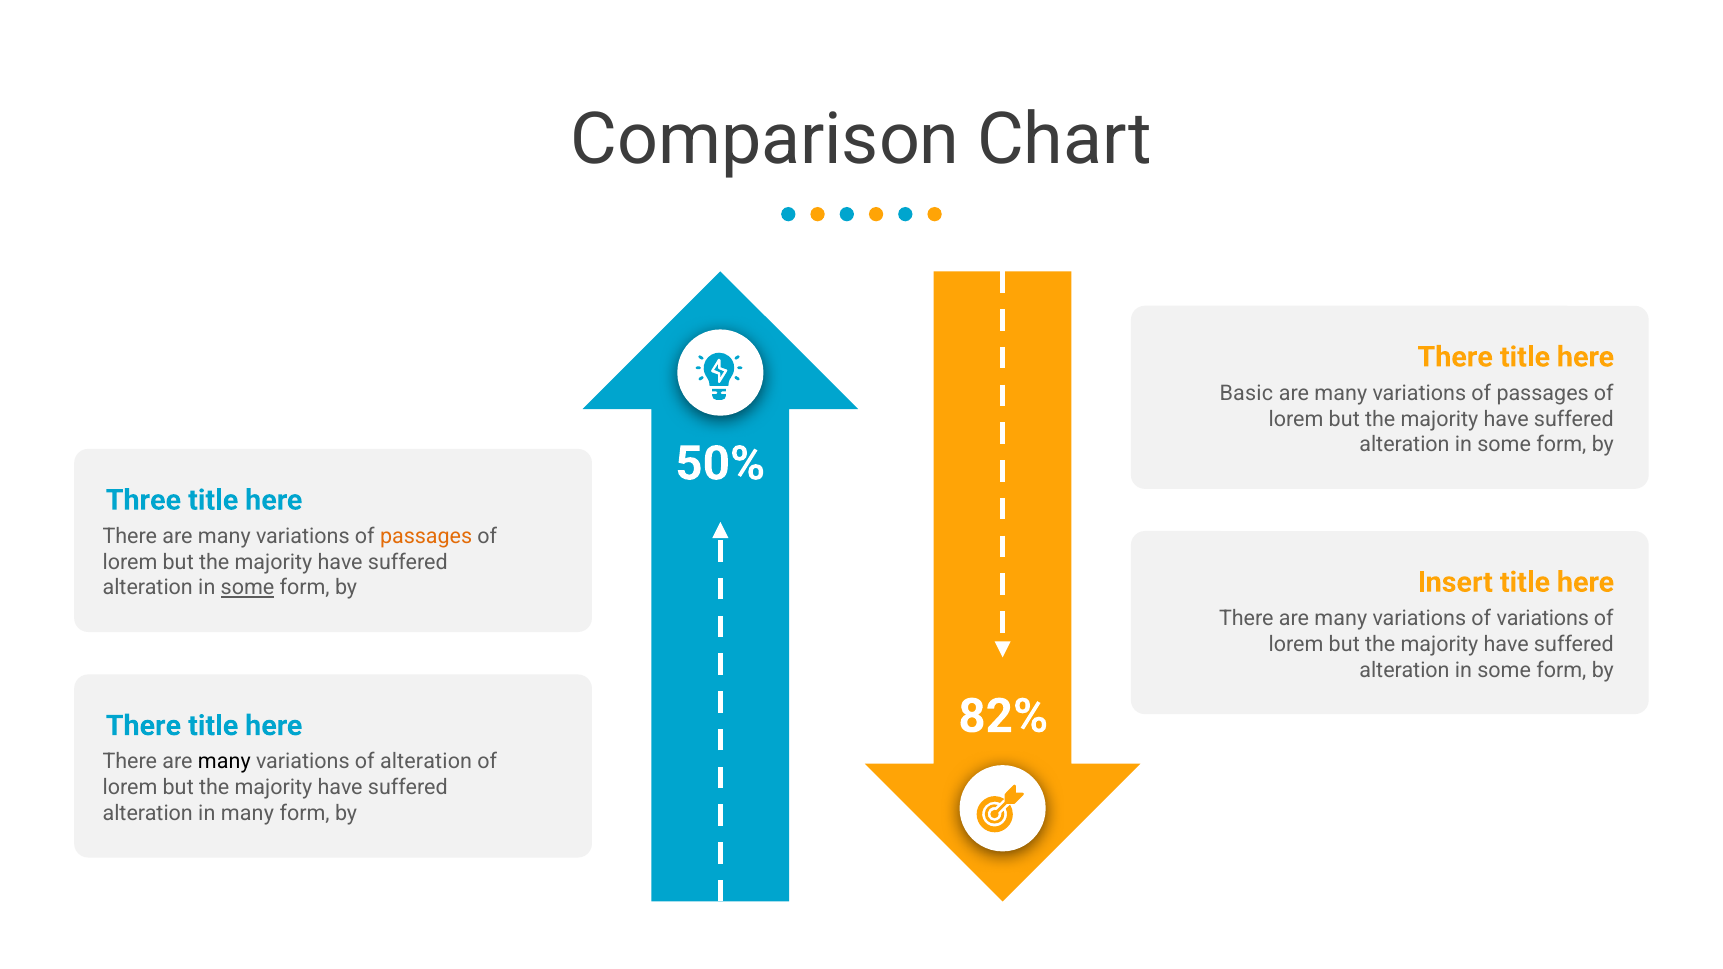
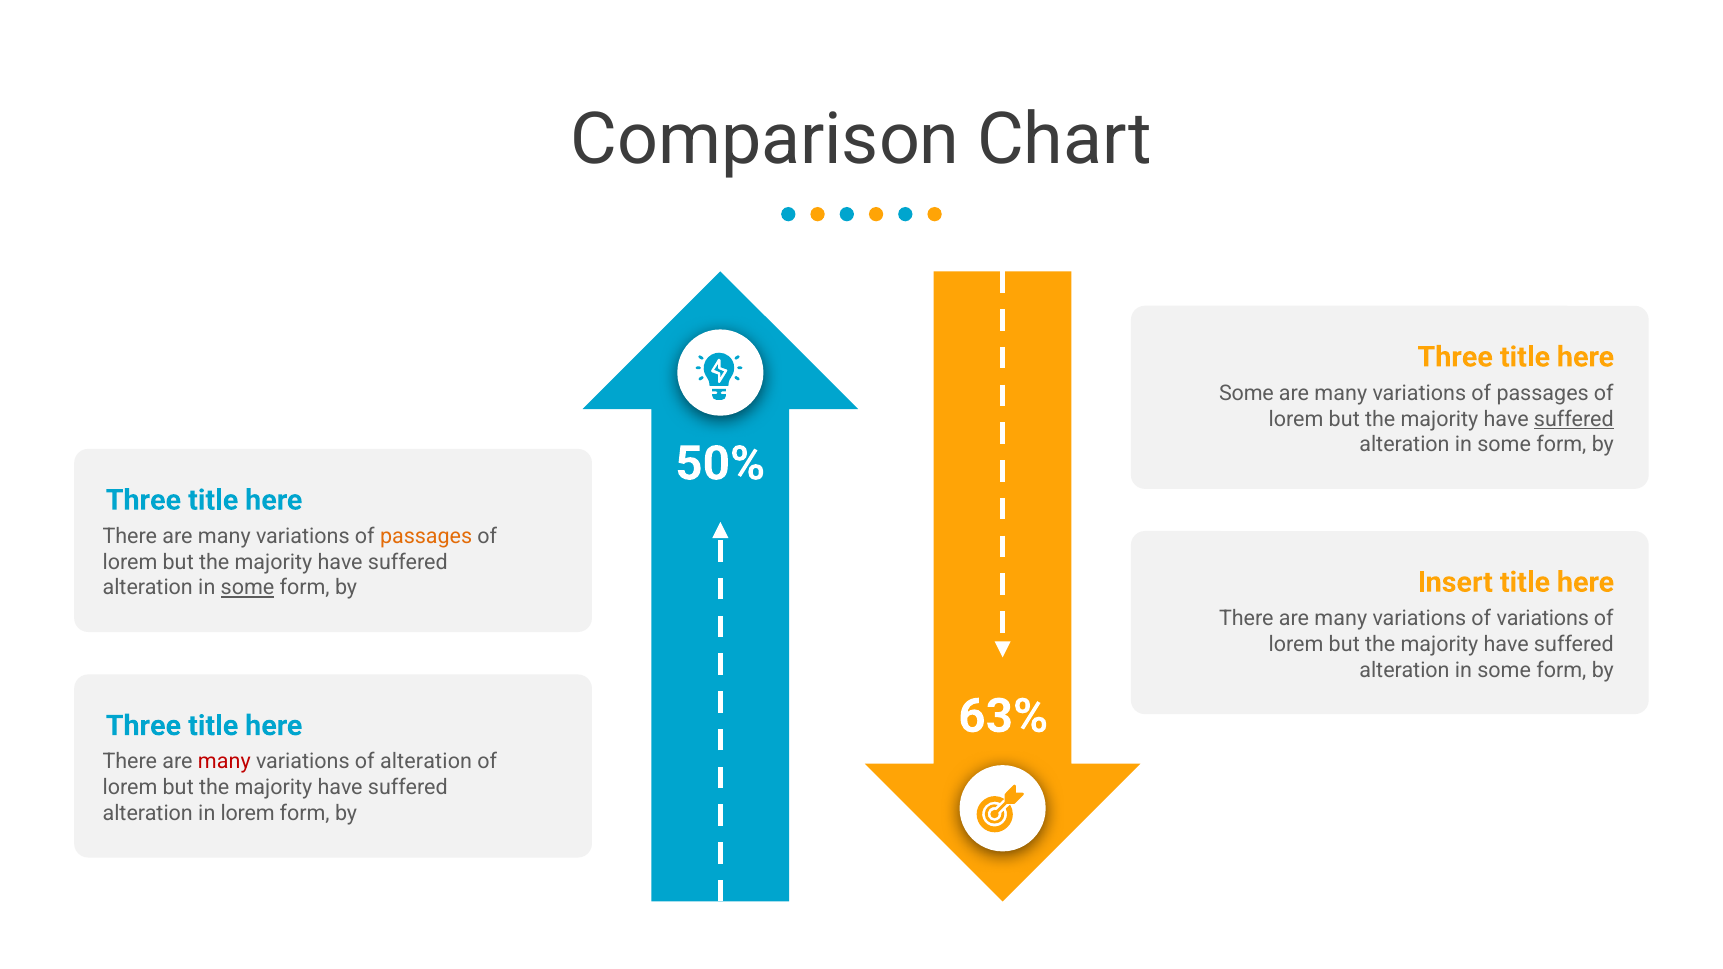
There at (1455, 357): There -> Three
Basic at (1246, 393): Basic -> Some
suffered at (1574, 419) underline: none -> present
82%: 82% -> 63%
There at (143, 726): There -> Three
many at (224, 762) colour: black -> red
in many: many -> lorem
